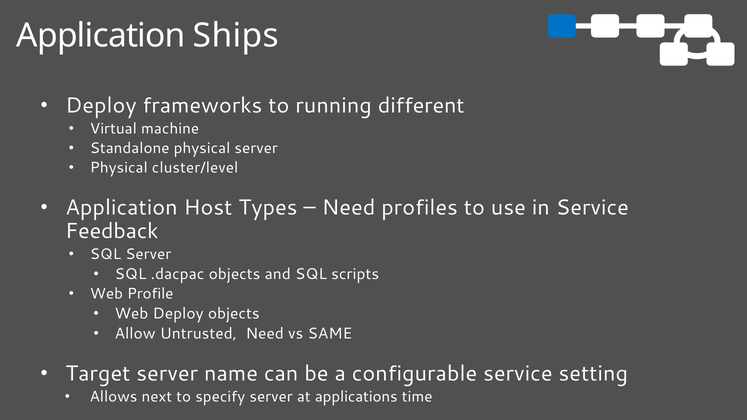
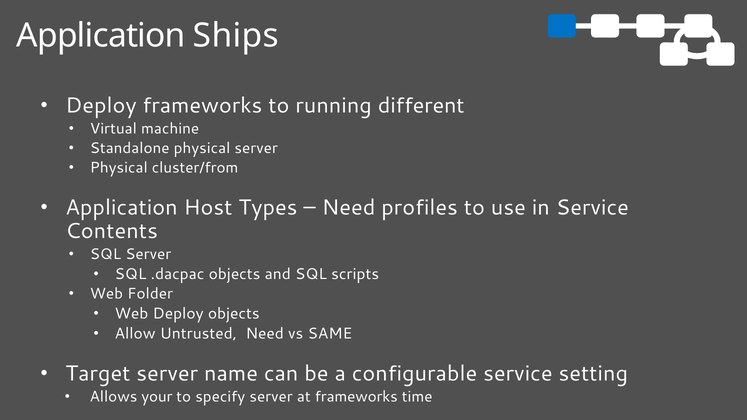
cluster/level: cluster/level -> cluster/from
Feedback: Feedback -> Contents
Profile: Profile -> Folder
next: next -> your
at applications: applications -> frameworks
